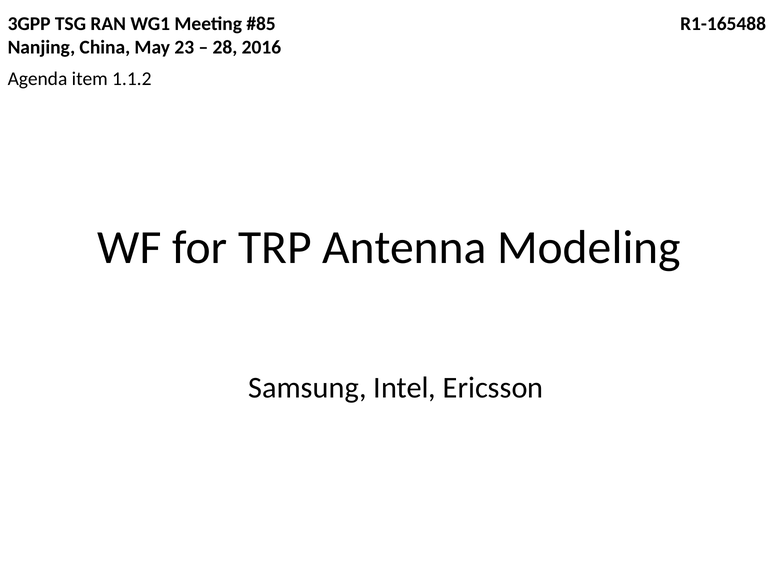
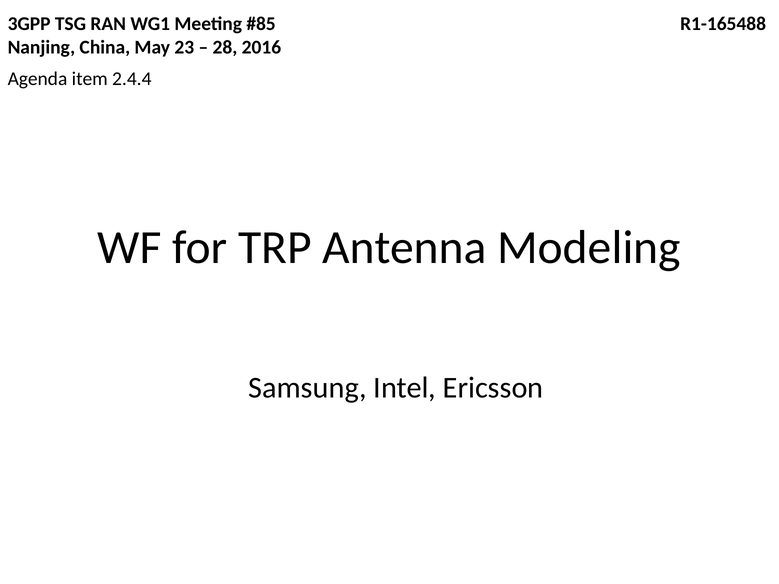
1.1.2: 1.1.2 -> 2.4.4
